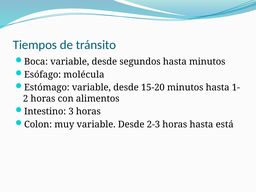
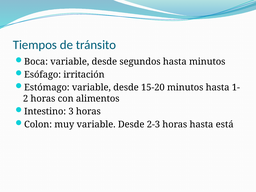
molécula: molécula -> irritación
